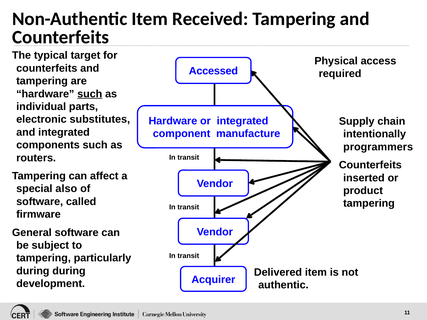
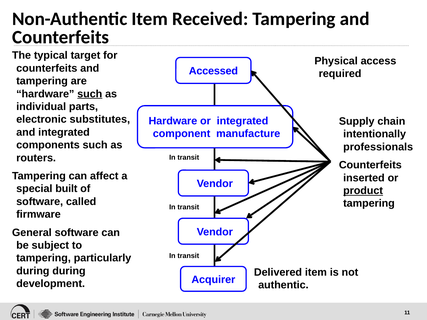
programmers: programmers -> professionals
also: also -> built
product underline: none -> present
